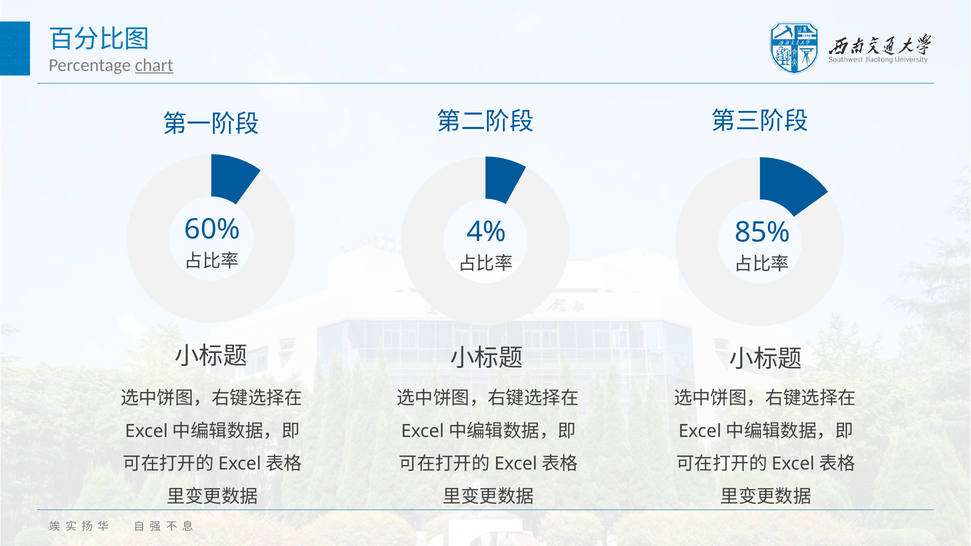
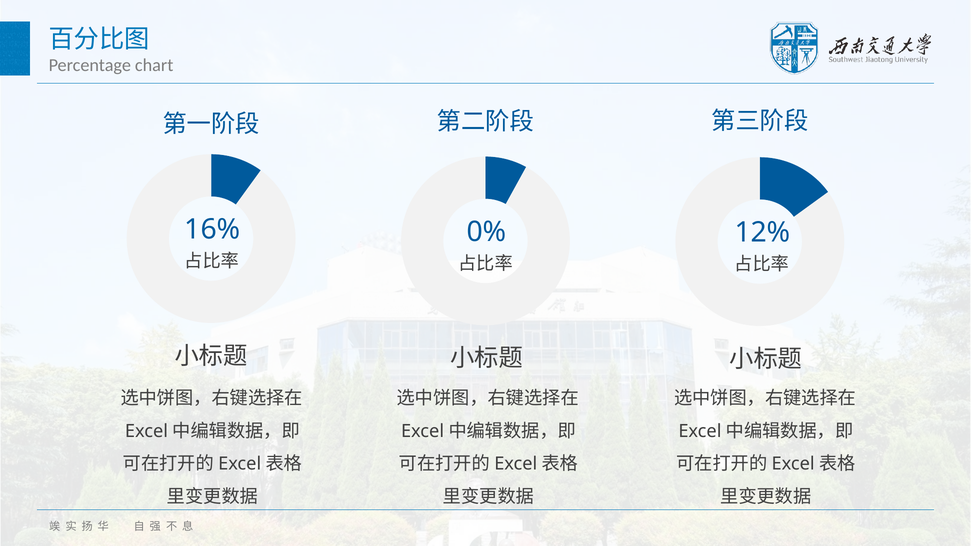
chart underline: present -> none
60%: 60% -> 16%
4%: 4% -> 0%
85%: 85% -> 12%
